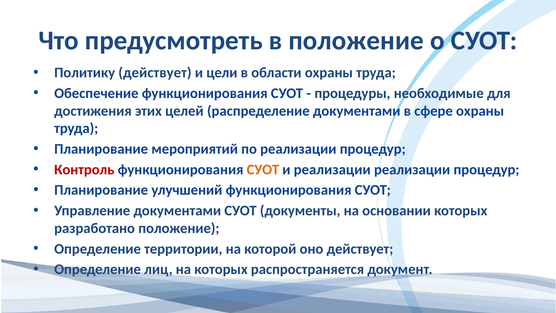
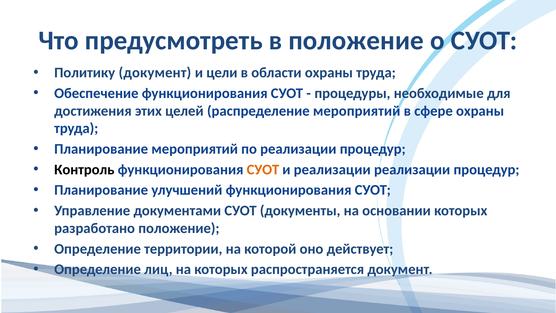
Политику действует: действует -> документ
распределение документами: документами -> мероприятий
Контроль colour: red -> black
